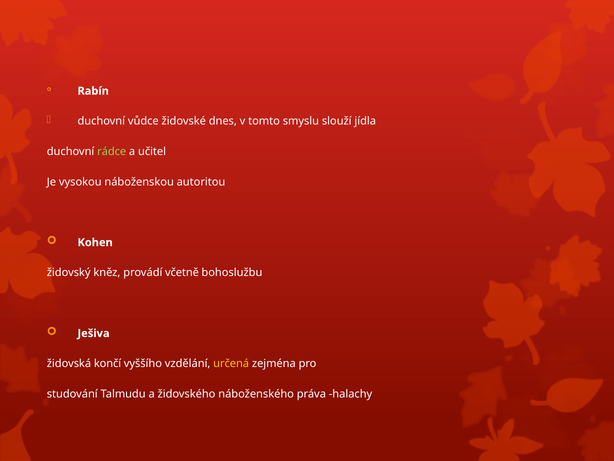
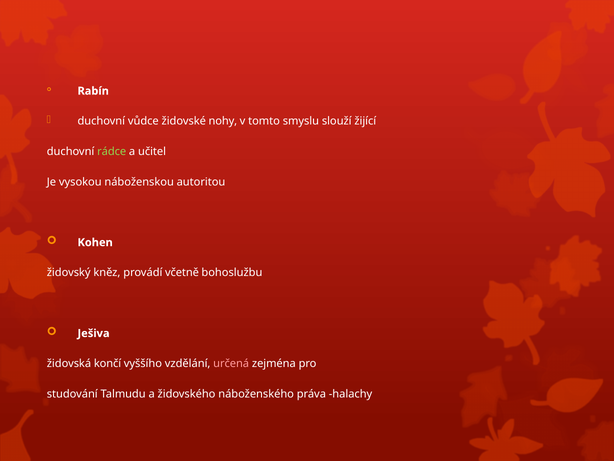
dnes: dnes -> nohy
jídla: jídla -> žijící
určená colour: yellow -> pink
